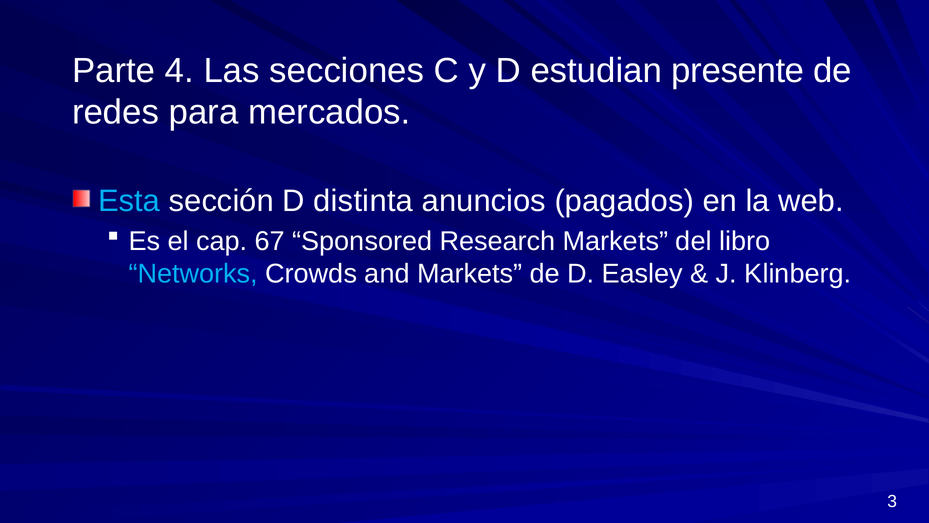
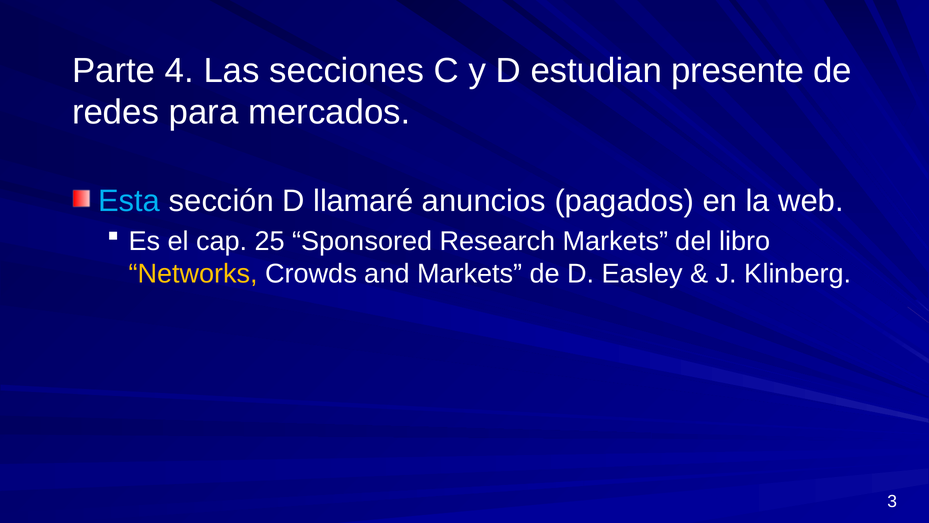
distinta: distinta -> llamaré
67: 67 -> 25
Networks colour: light blue -> yellow
